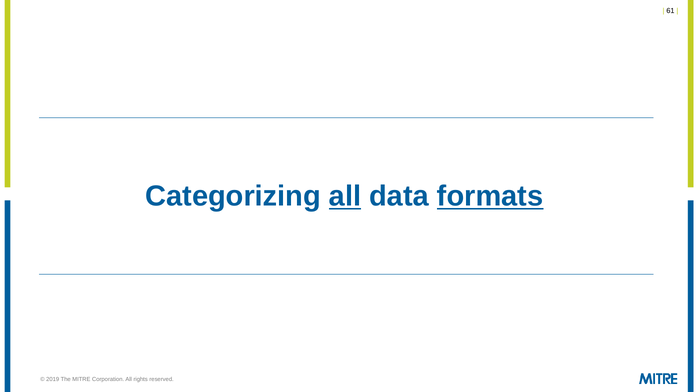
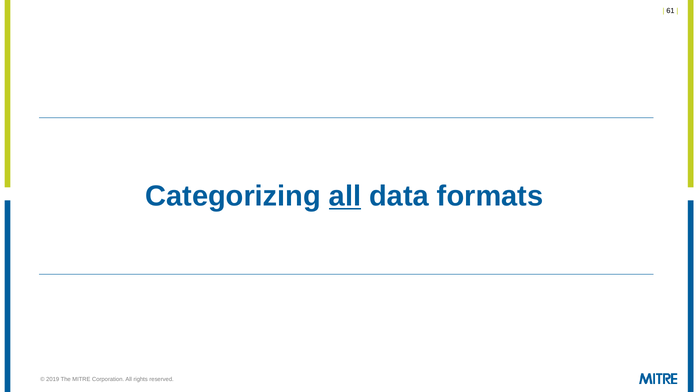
formats underline: present -> none
